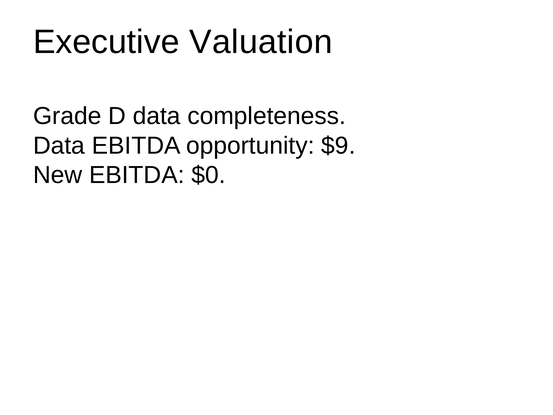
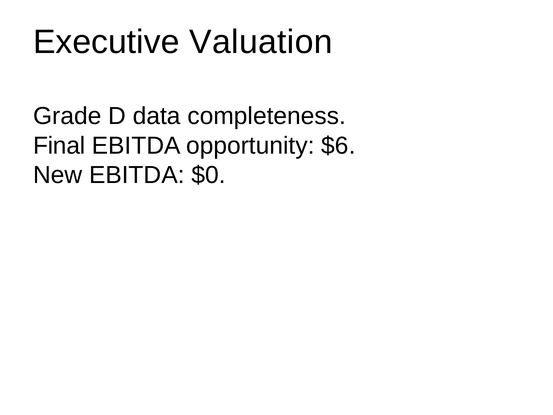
Data at (59, 145): Data -> Final
$9: $9 -> $6
